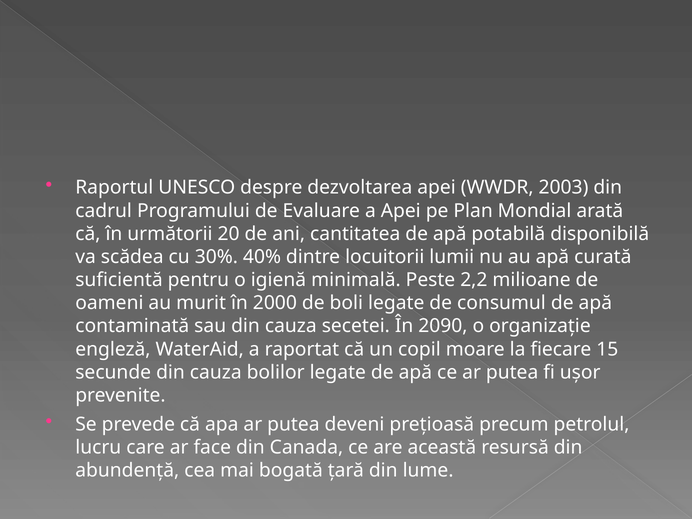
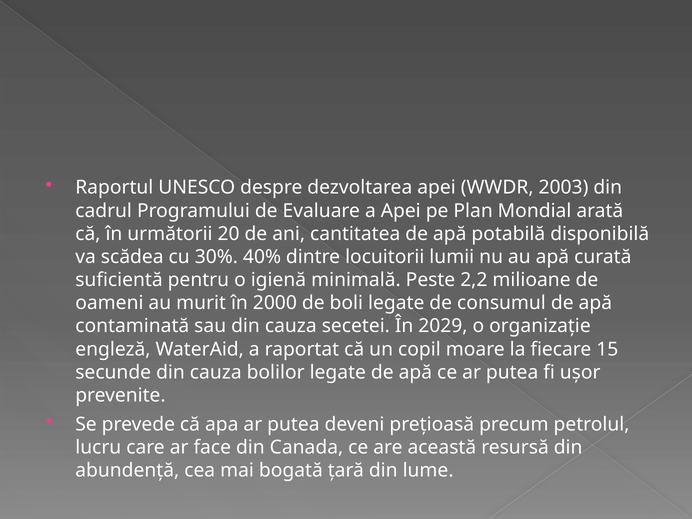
2090: 2090 -> 2029
